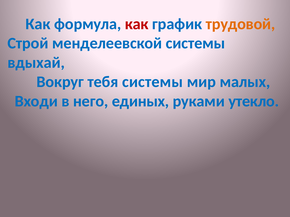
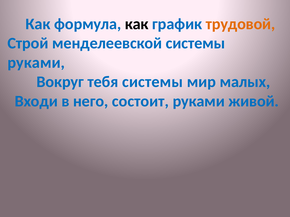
как at (137, 24) colour: red -> black
вдыхай at (36, 63): вдыхай -> руками
единых: единых -> состоит
утекло: утекло -> живой
